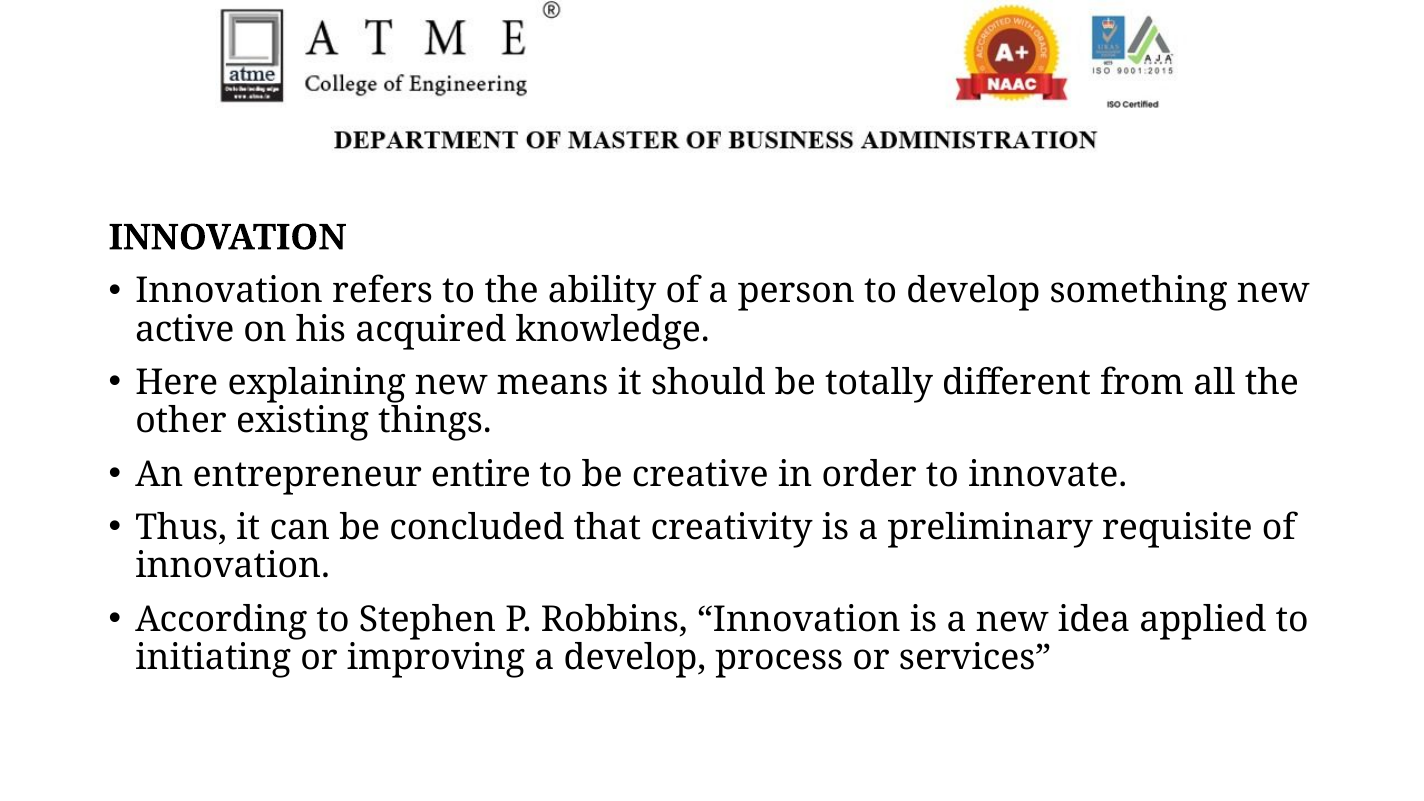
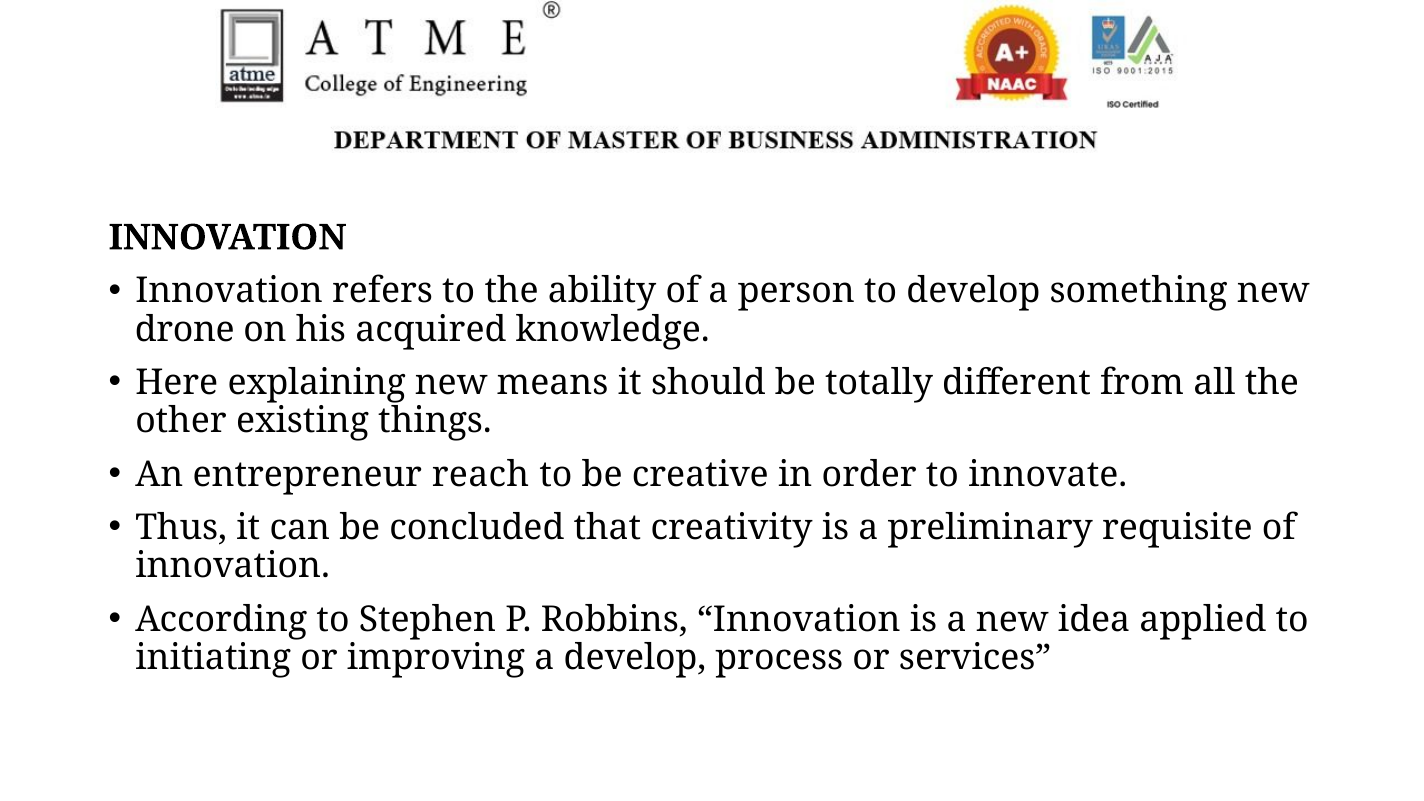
active: active -> drone
entire: entire -> reach
